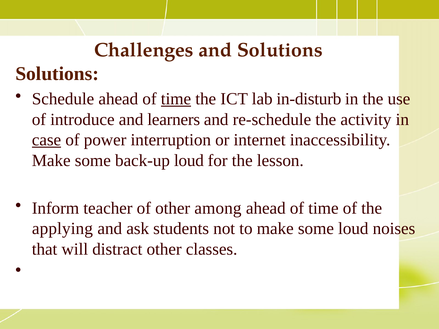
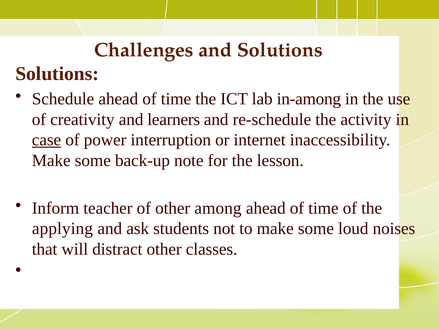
time at (176, 99) underline: present -> none
in-disturb: in-disturb -> in-among
introduce: introduce -> creativity
back-up loud: loud -> note
